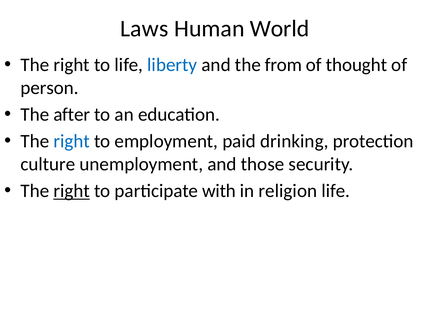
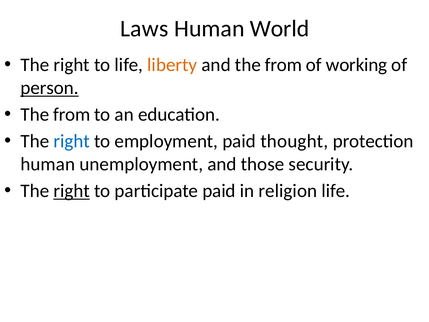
liberty colour: blue -> orange
thought: thought -> working
person underline: none -> present
after at (72, 115): after -> from
drinking: drinking -> thought
culture at (48, 164): culture -> human
participate with: with -> paid
